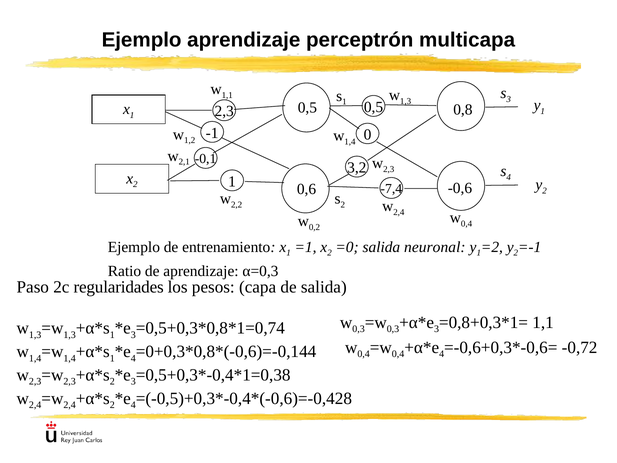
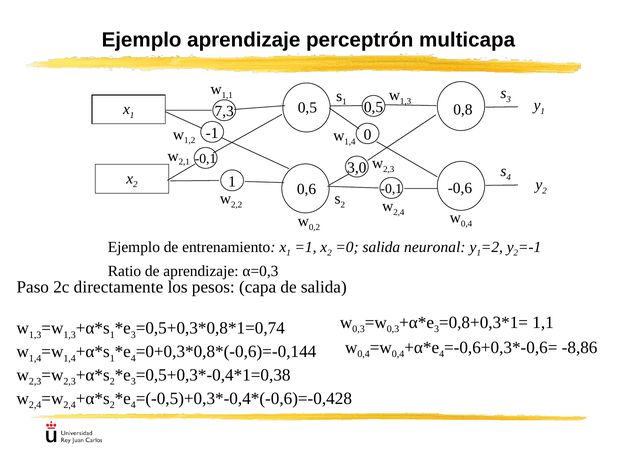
2,3 at (224, 111): 2,3 -> 7,3
3,2: 3,2 -> 3,0
-7,4 at (391, 189): -7,4 -> -0,1
regularidades: regularidades -> directamente
-0,72: -0,72 -> -8,86
